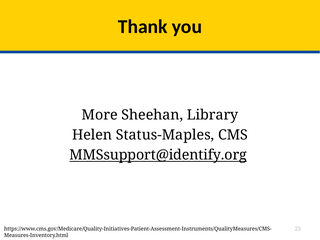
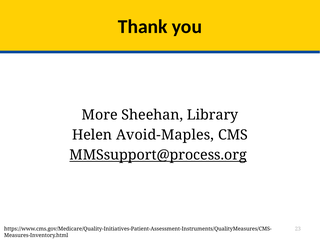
Status-Maples: Status-Maples -> Avoid-Maples
MMSsupport@identify.org: MMSsupport@identify.org -> MMSsupport@process.org
